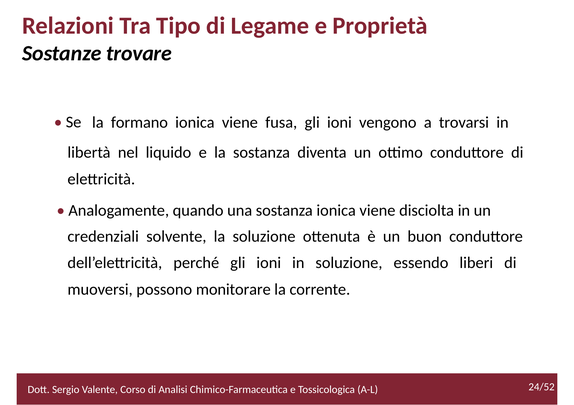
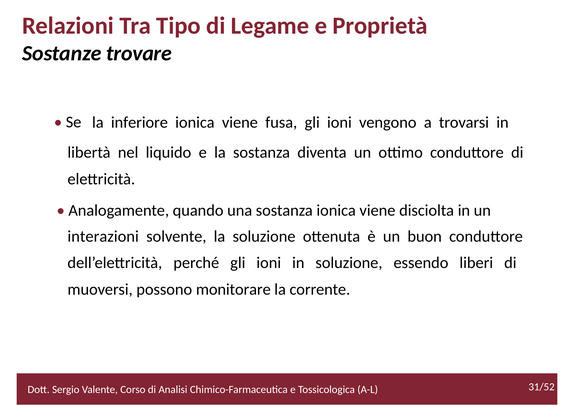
formano: formano -> inferiore
credenziali: credenziali -> interazioni
24/52: 24/52 -> 31/52
